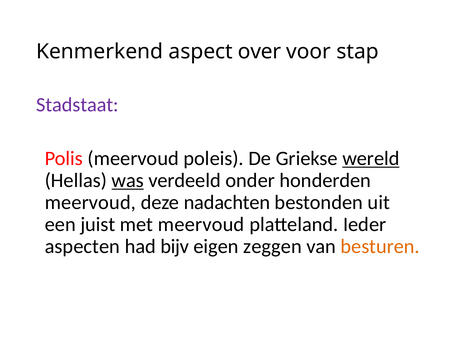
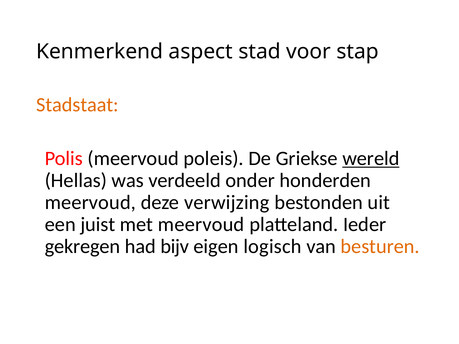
over: over -> stad
Stadstaat colour: purple -> orange
was underline: present -> none
nadachten: nadachten -> verwijzing
aspecten: aspecten -> gekregen
zeggen: zeggen -> logisch
